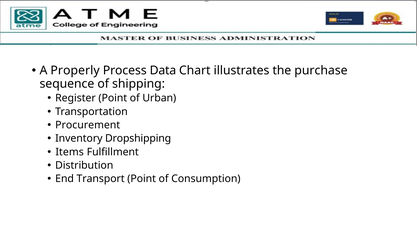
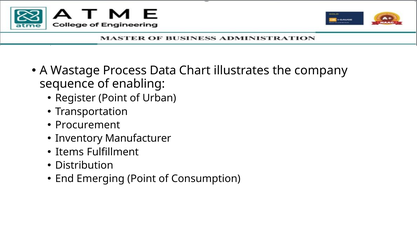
Properly: Properly -> Wastage
purchase: purchase -> company
shipping: shipping -> enabling
Dropshipping: Dropshipping -> Manufacturer
Transport: Transport -> Emerging
